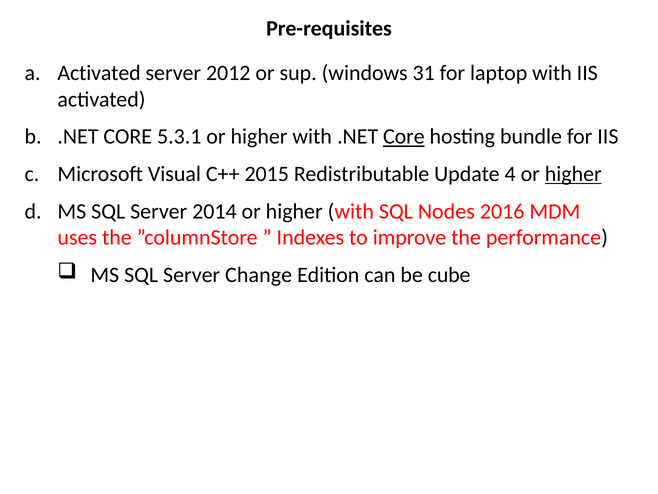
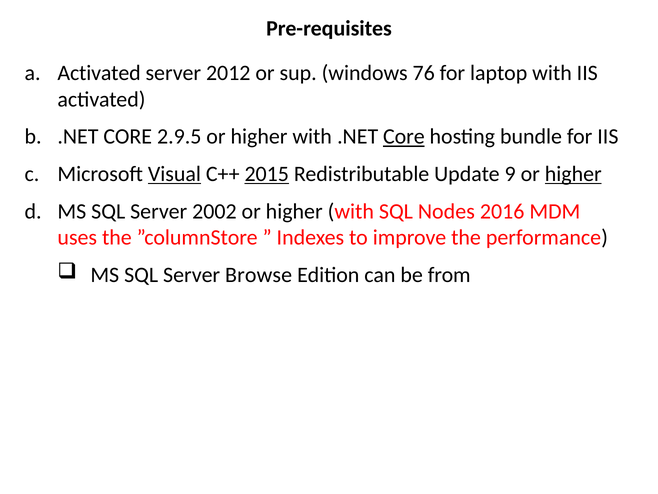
31: 31 -> 76
5.3.1: 5.3.1 -> 2.9.5
Visual underline: none -> present
2015 underline: none -> present
4: 4 -> 9
2014: 2014 -> 2002
Change: Change -> Browse
cube: cube -> from
